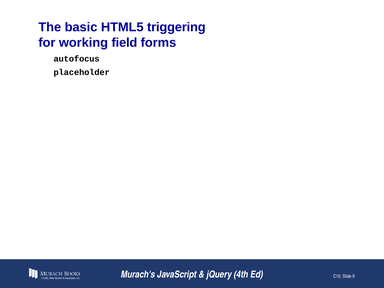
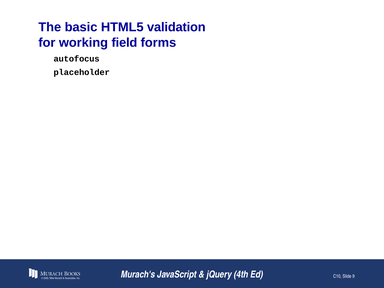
triggering: triggering -> validation
